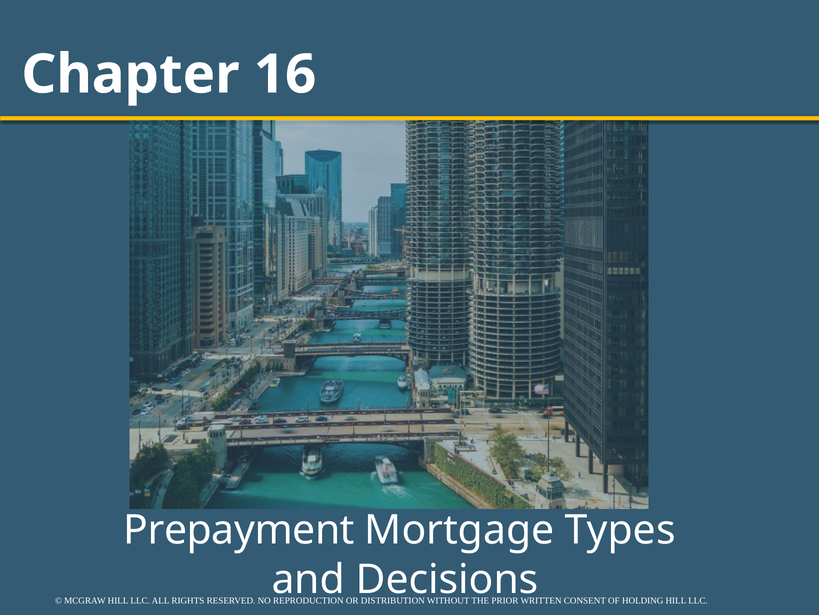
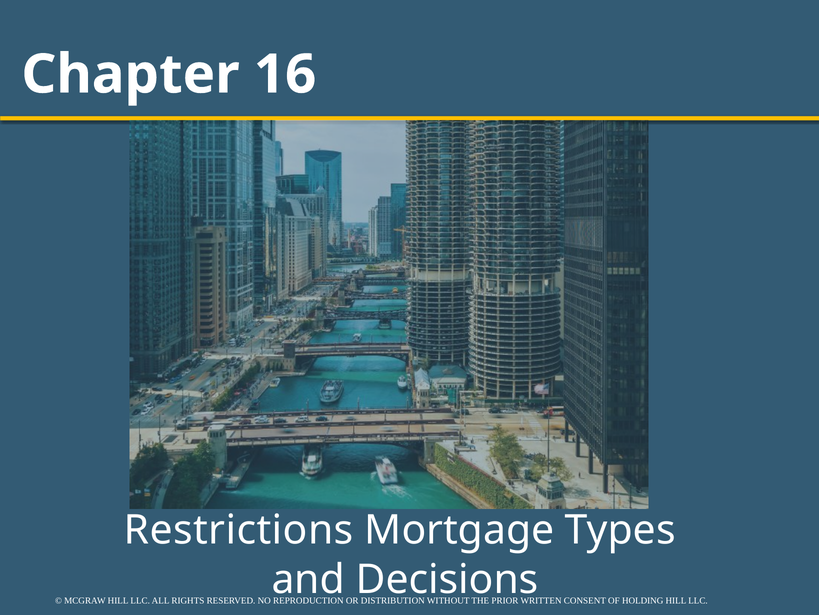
Prepayment: Prepayment -> Restrictions
